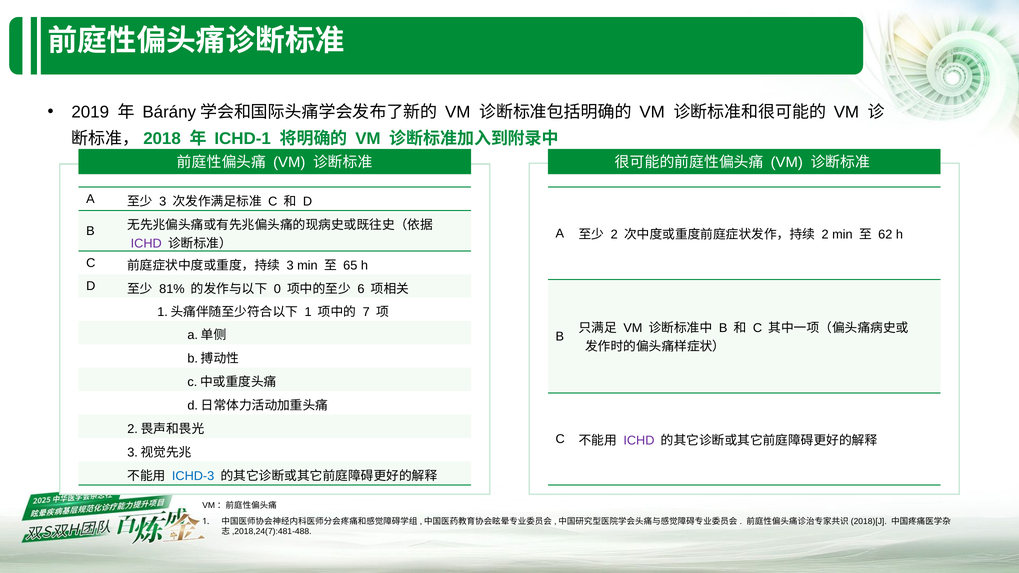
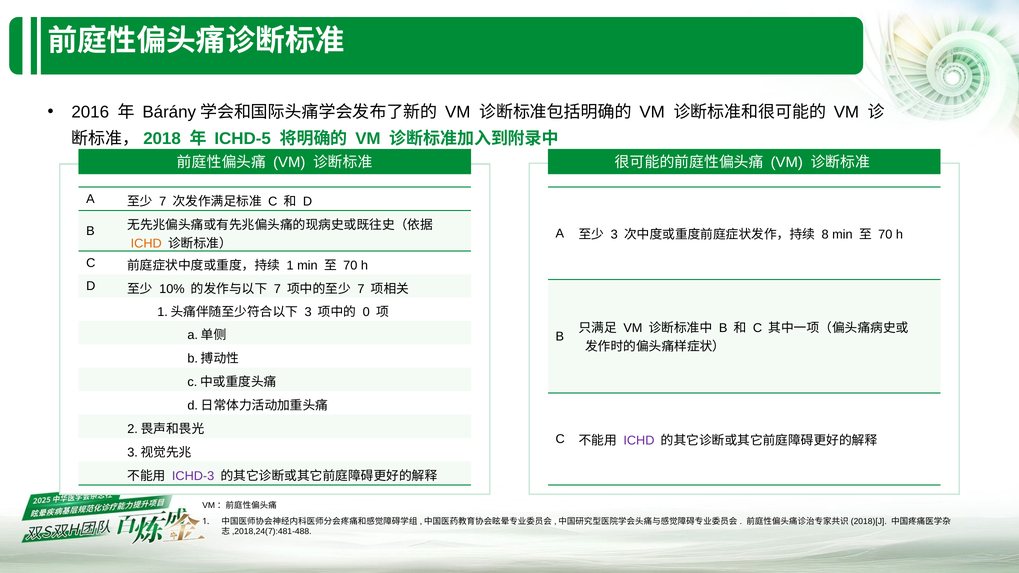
2019: 2019 -> 2016
ICHD-1: ICHD-1 -> ICHD-5
3 at (163, 202): 3 -> 7
2 at (614, 235): 2 -> 3
2 at (825, 235): 2 -> 8
62 at (885, 235): 62 -> 70
ICHD at (146, 244) colour: purple -> orange
3 at (290, 266): 3 -> 1
65 at (350, 266): 65 -> 70
81%: 81% -> 10%
0 at (277, 289): 0 -> 7
6 at (361, 289): 6 -> 7
1 at (308, 312): 1 -> 3
7: 7 -> 0
ICHD-3 colour: blue -> purple
